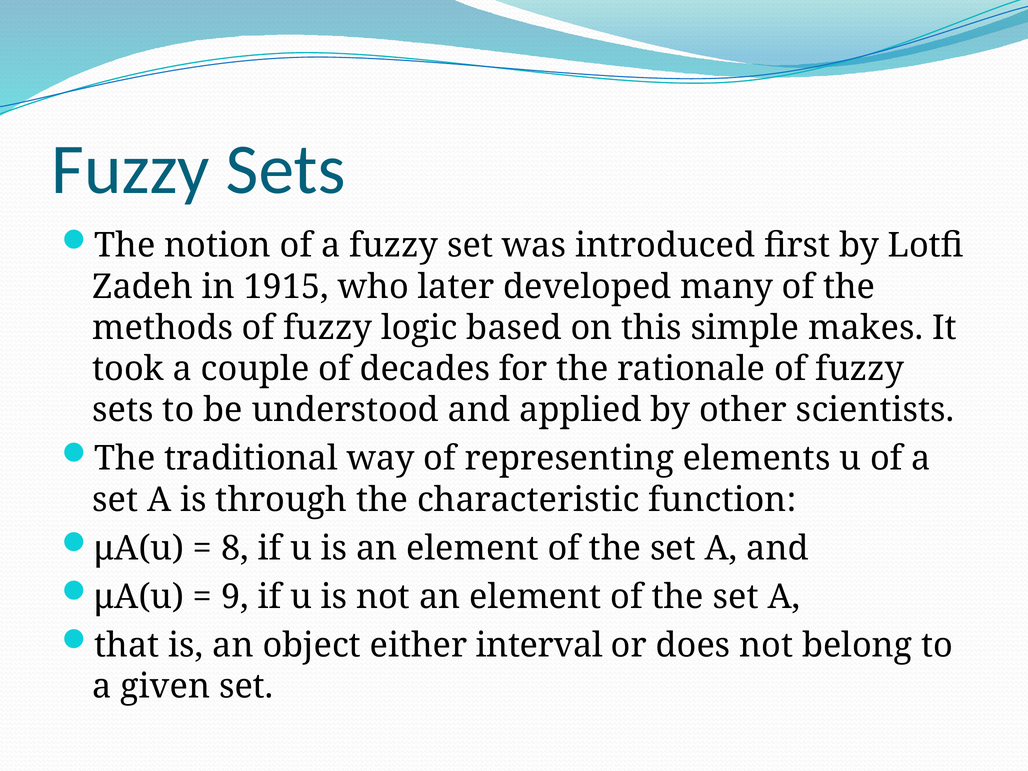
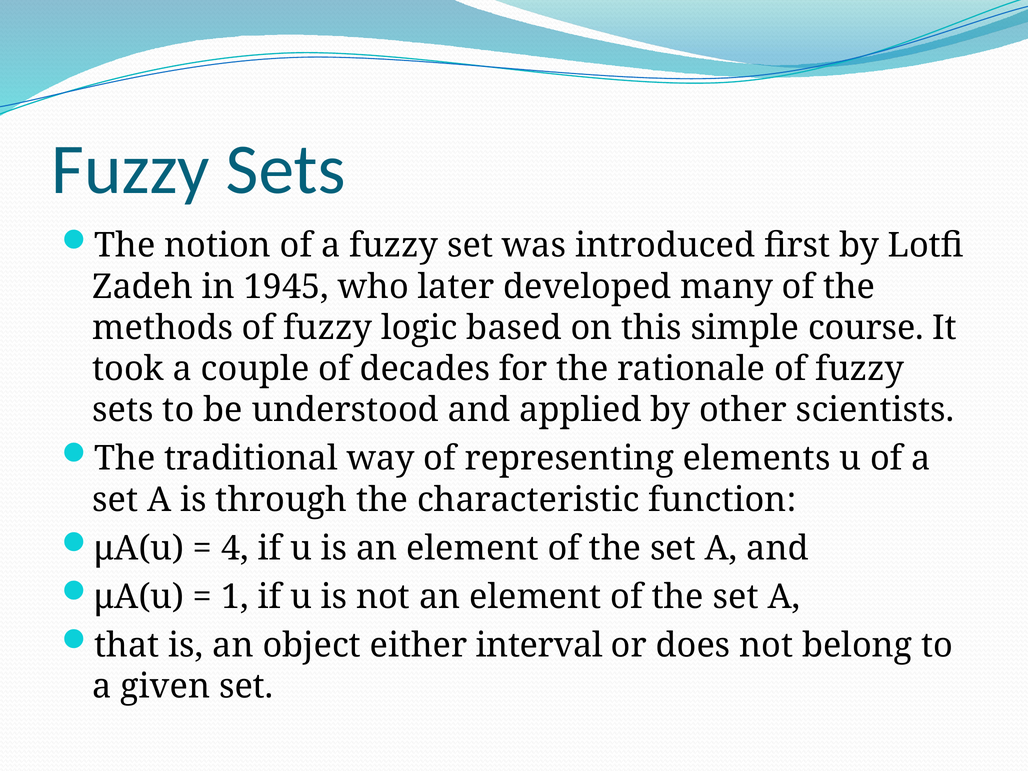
1915: 1915 -> 1945
makes: makes -> course
8: 8 -> 4
9: 9 -> 1
